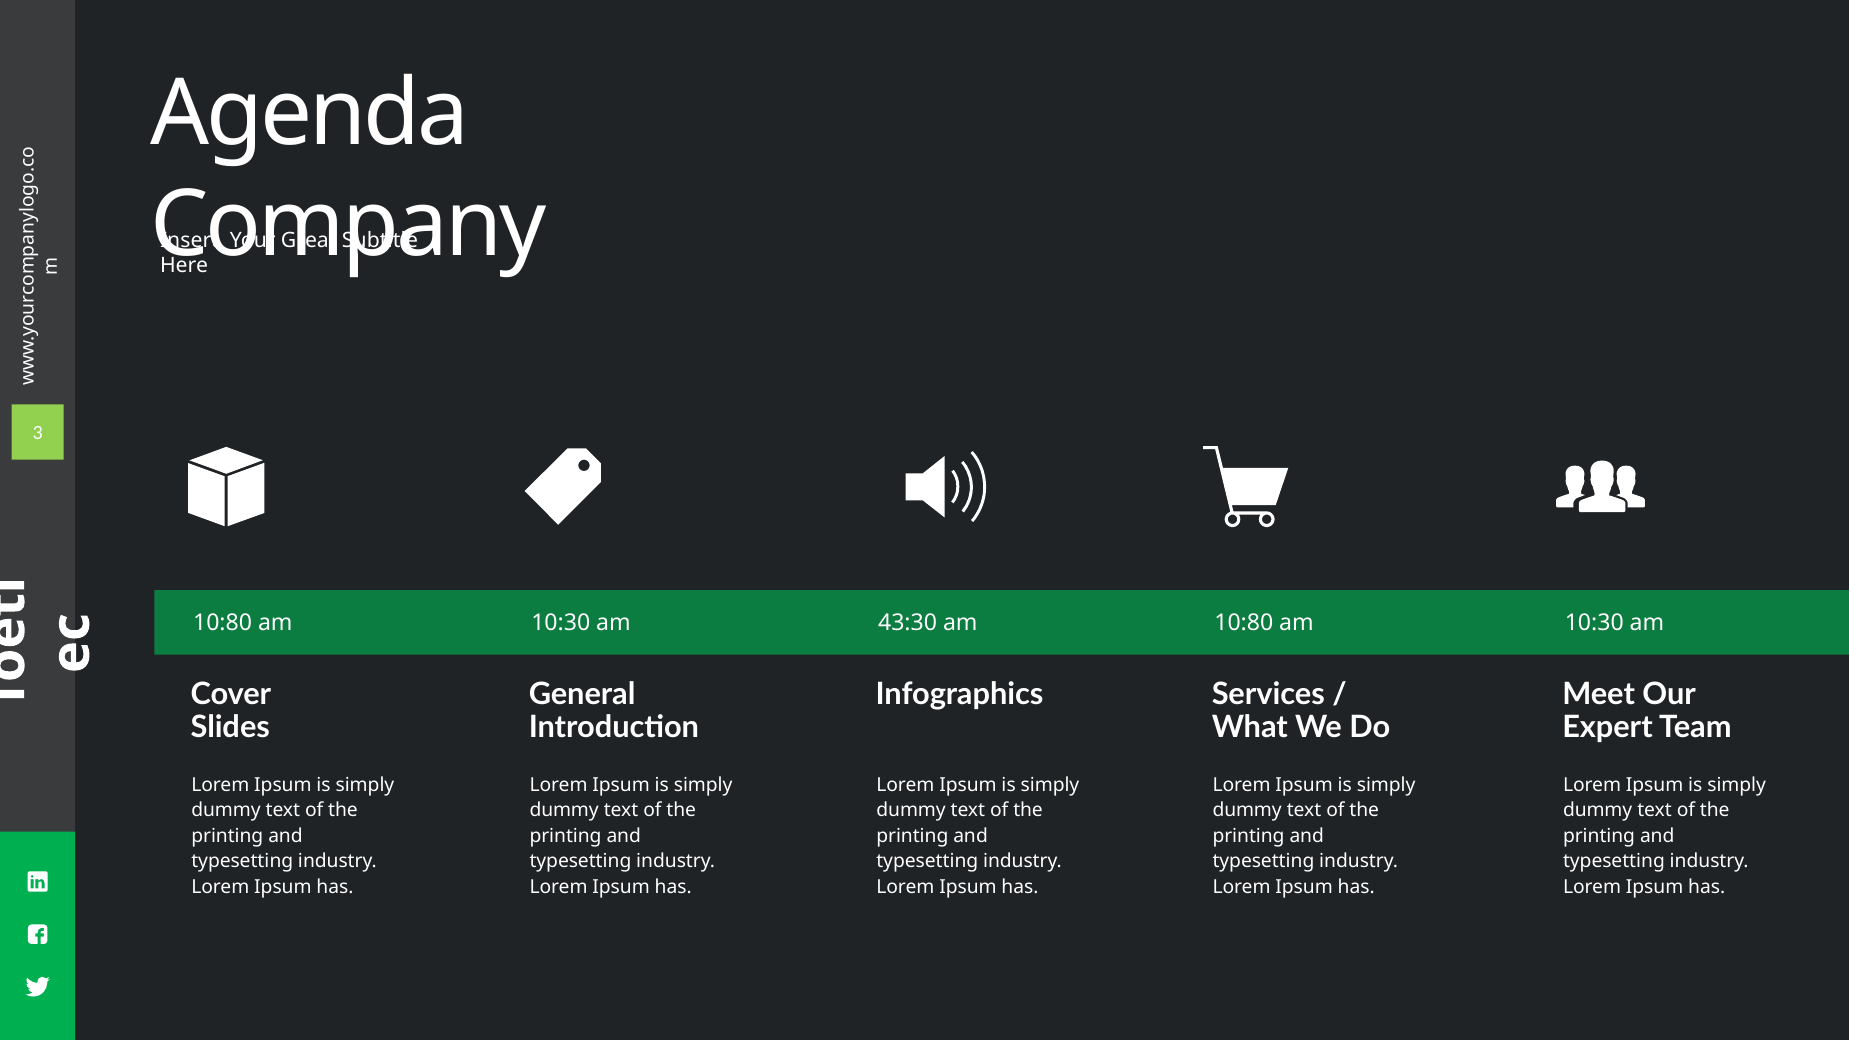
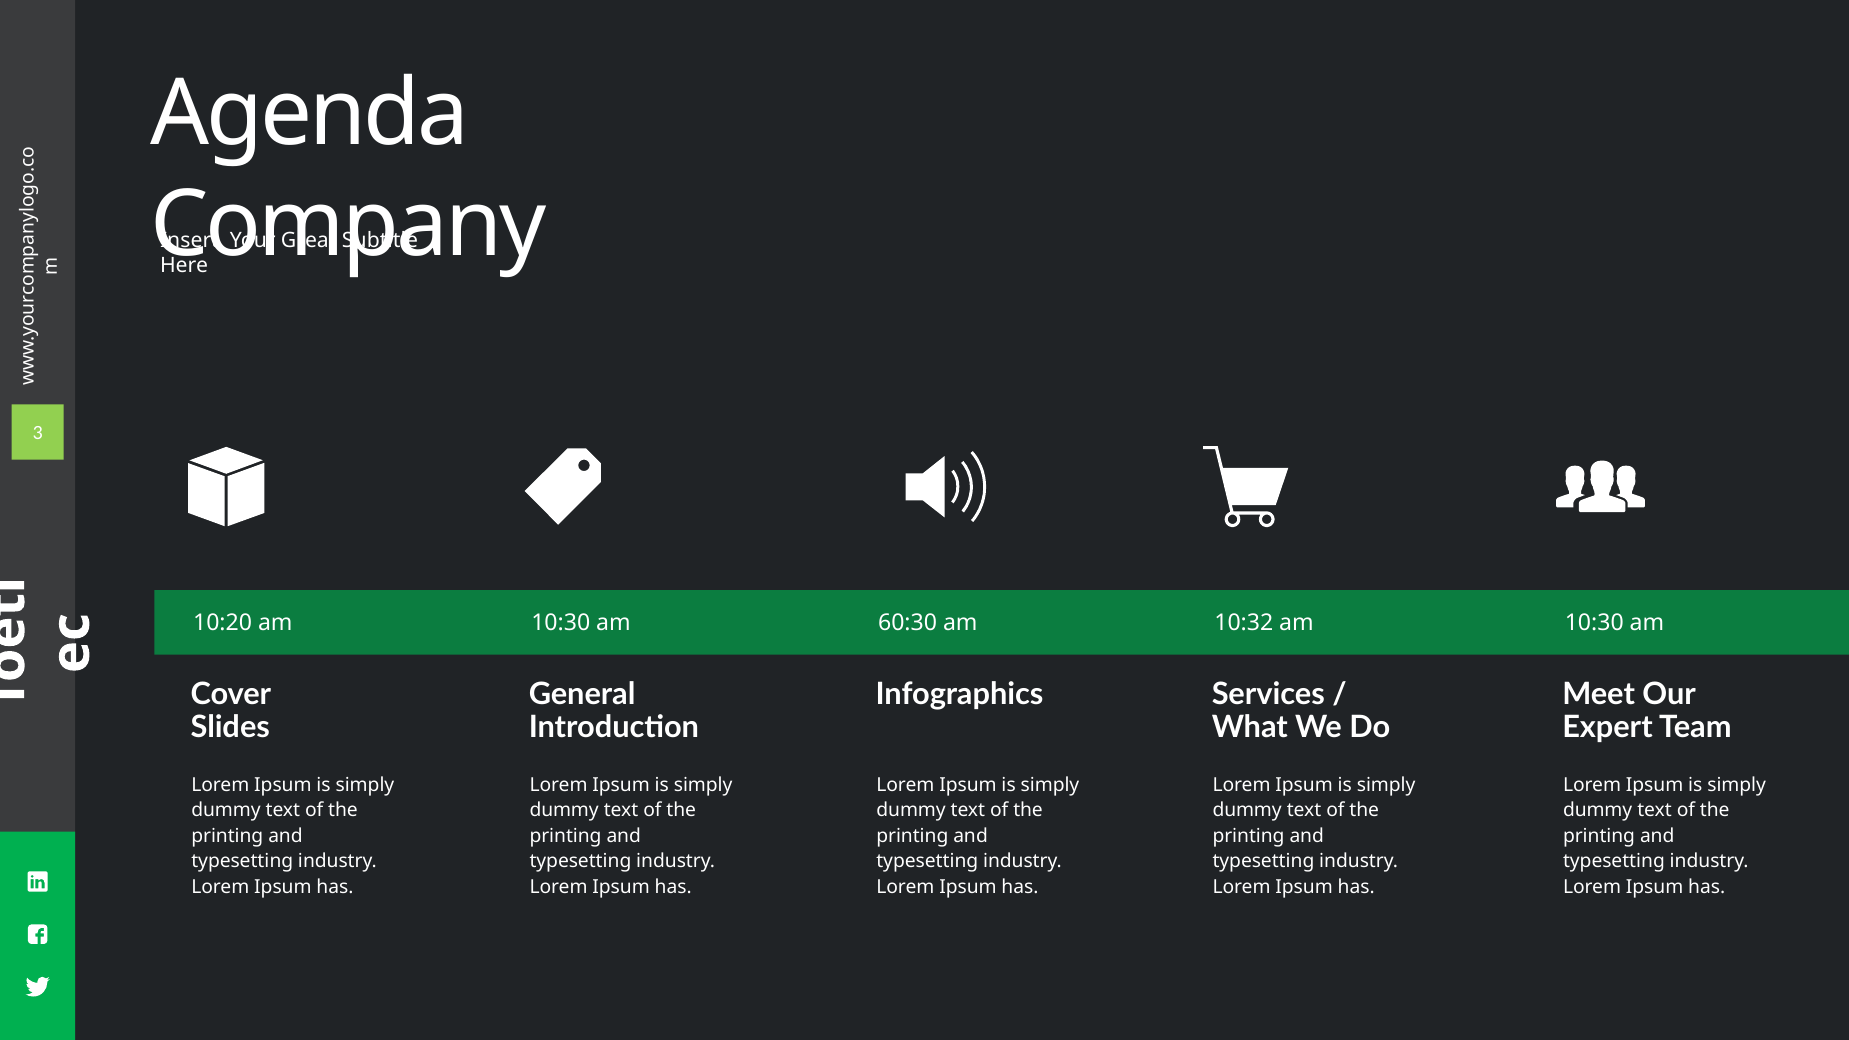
10:80 at (223, 623): 10:80 -> 10:20
43:30: 43:30 -> 60:30
10:80 at (1244, 623): 10:80 -> 10:32
